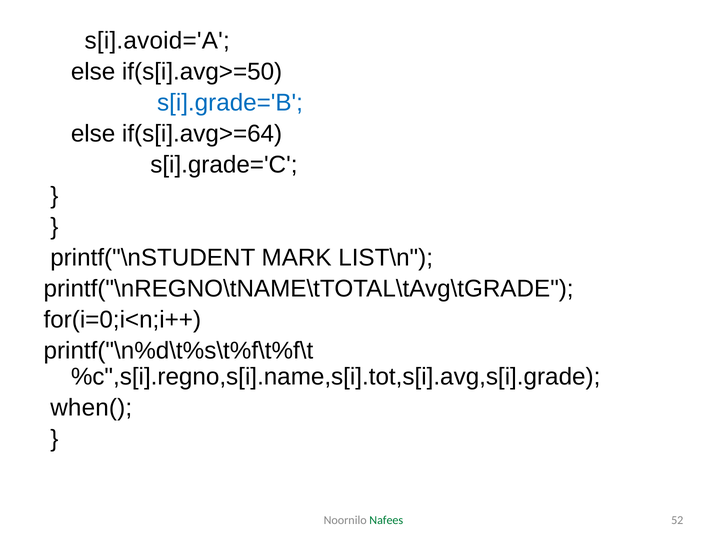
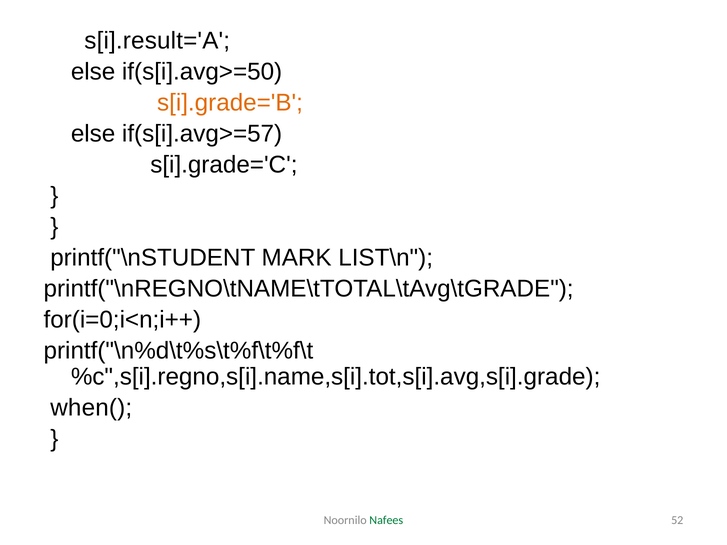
s[i].avoid='A: s[i].avoid='A -> s[i].result='A
s[i].grade='B colour: blue -> orange
if(s[i].avg>=64: if(s[i].avg>=64 -> if(s[i].avg>=57
